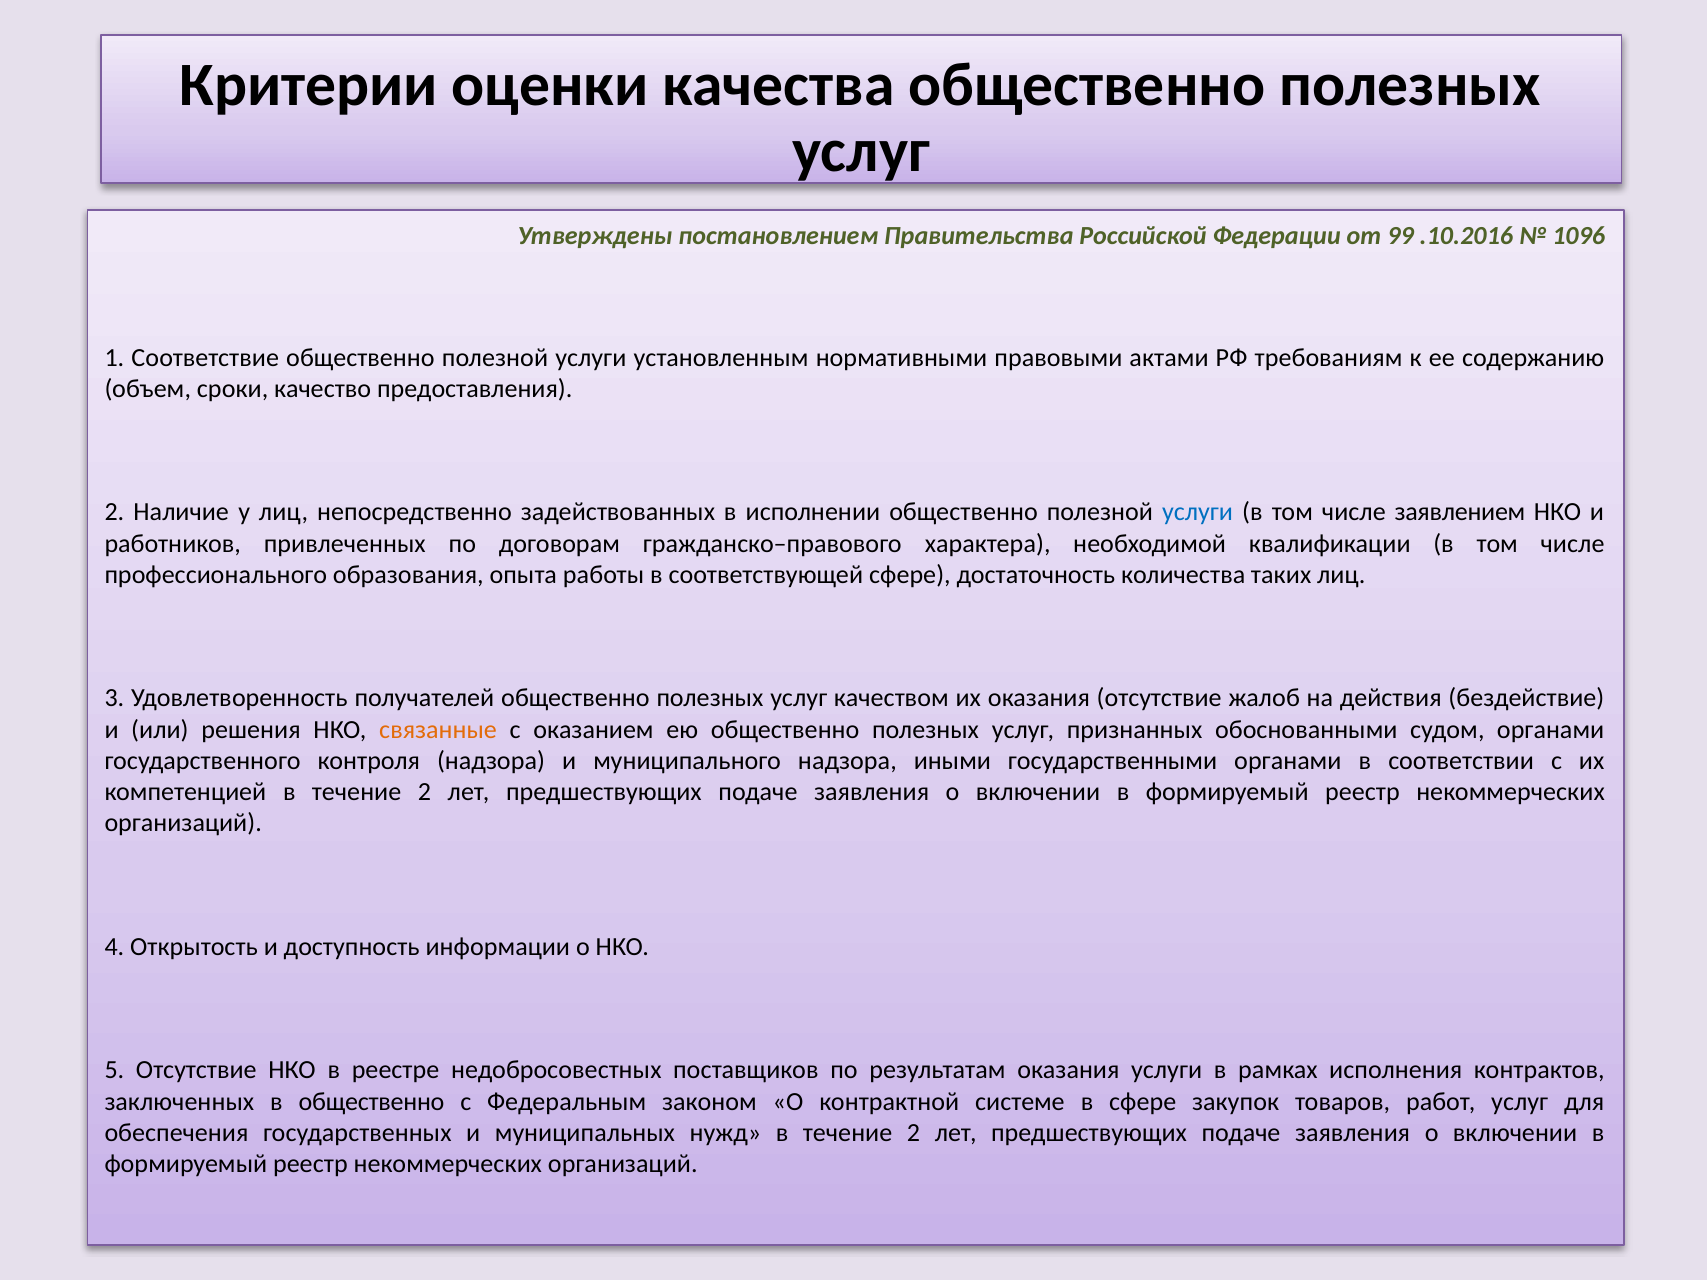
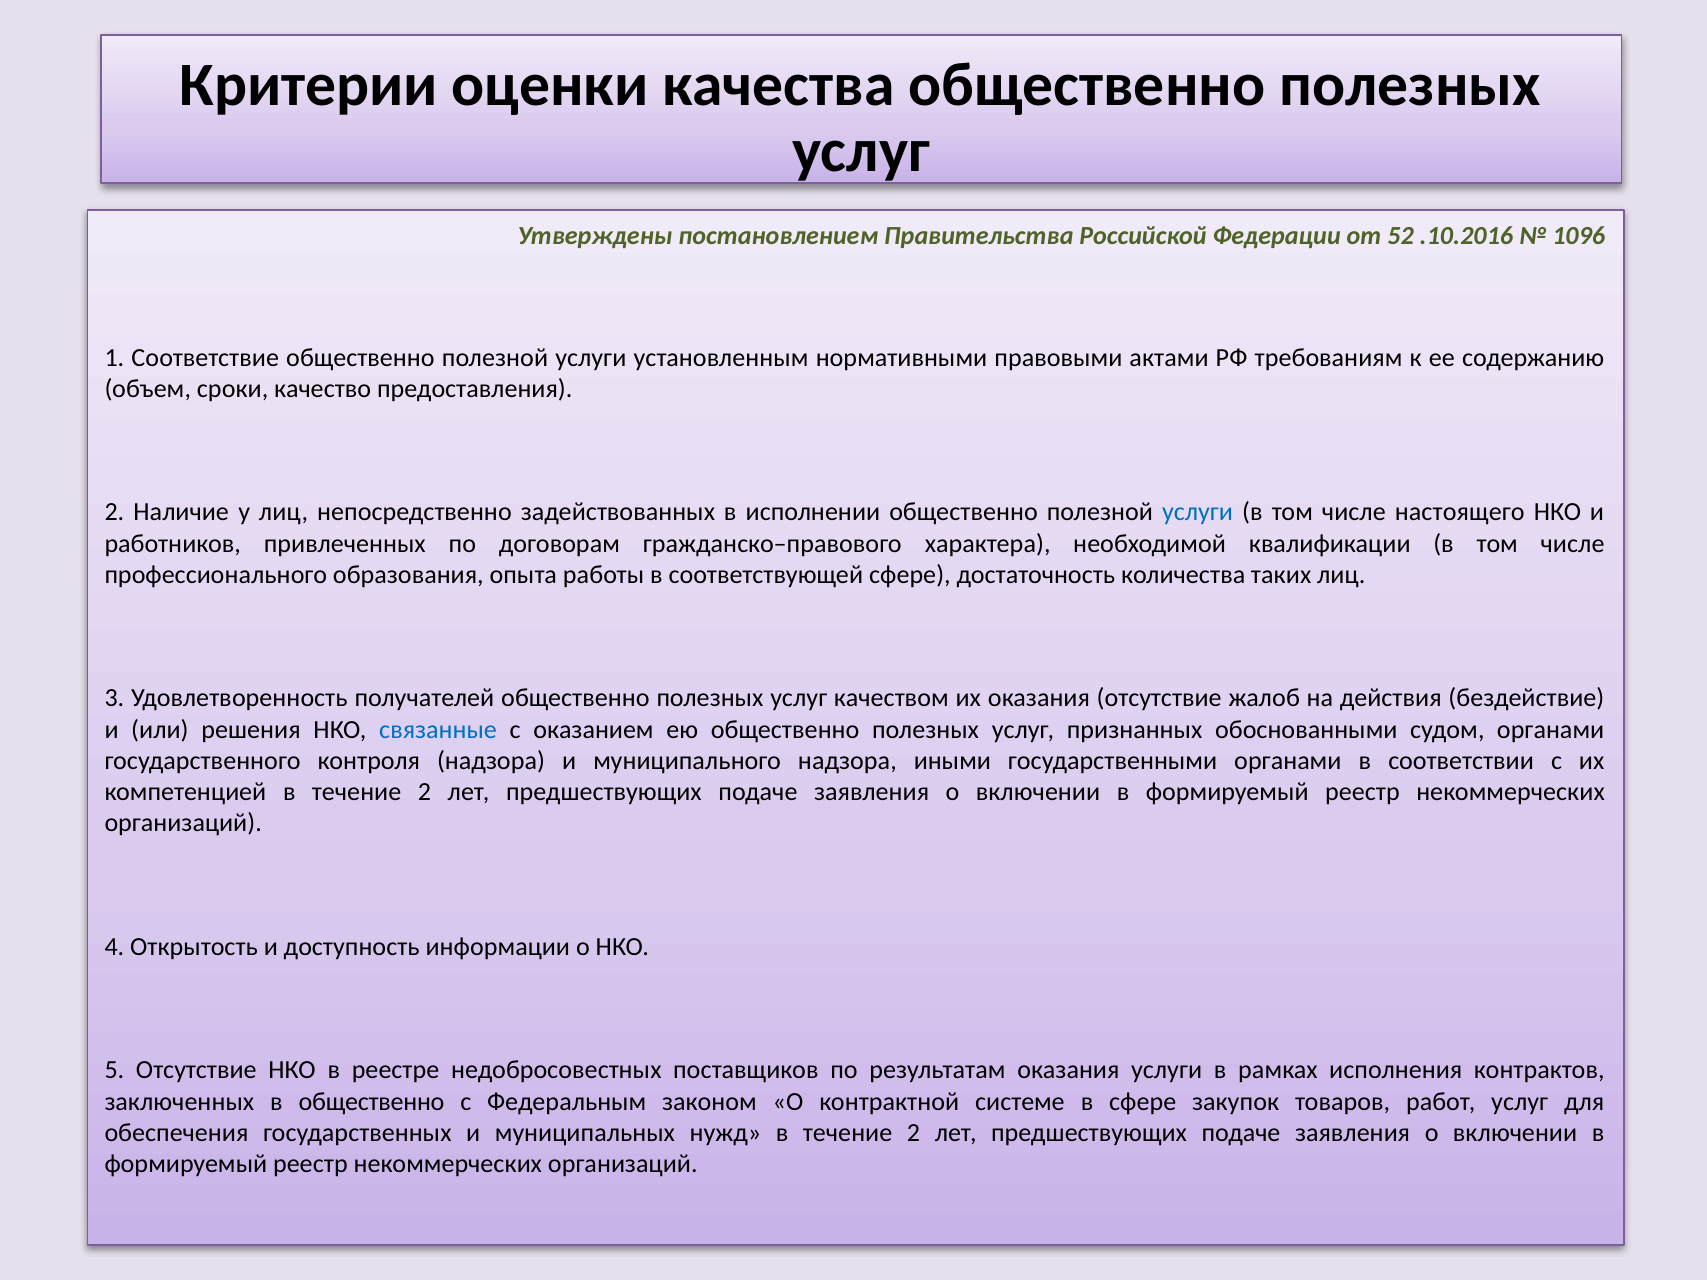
99: 99 -> 52
заявлением: заявлением -> настоящего
связанные colour: orange -> blue
